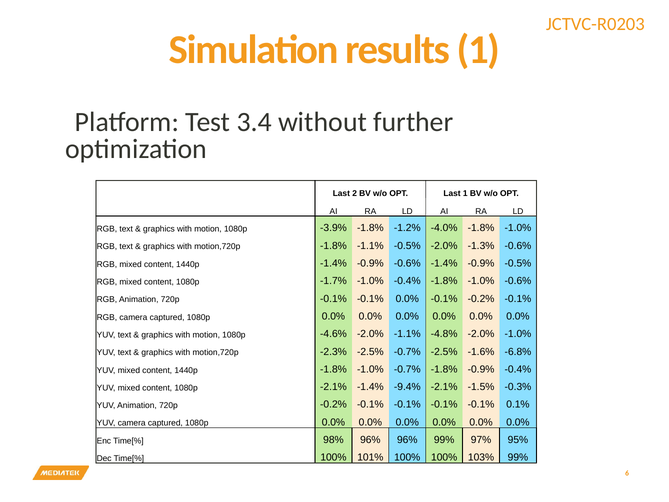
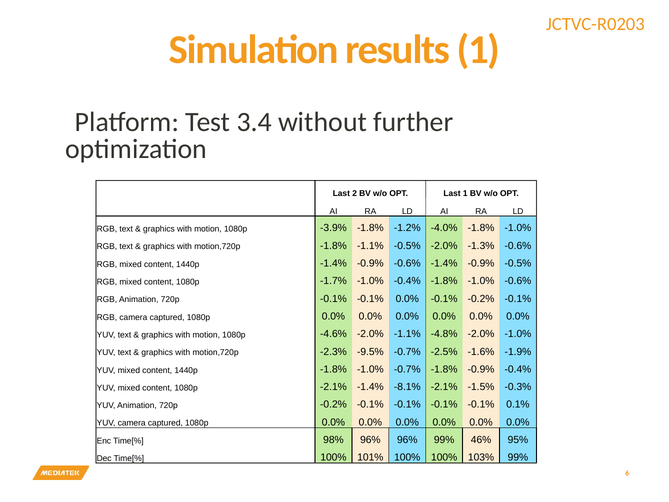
-2.3% -2.5%: -2.5% -> -9.5%
-6.8%: -6.8% -> -1.9%
-9.4%: -9.4% -> -8.1%
97%: 97% -> 46%
